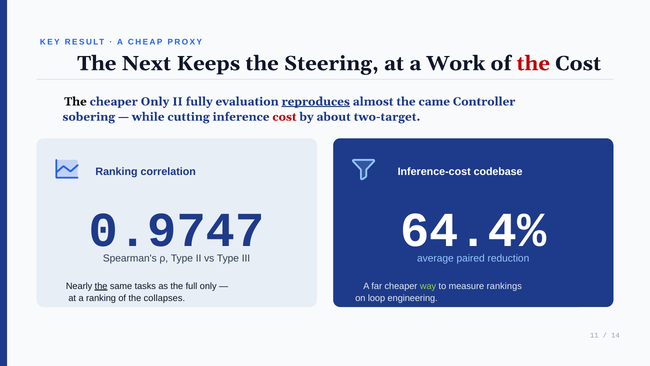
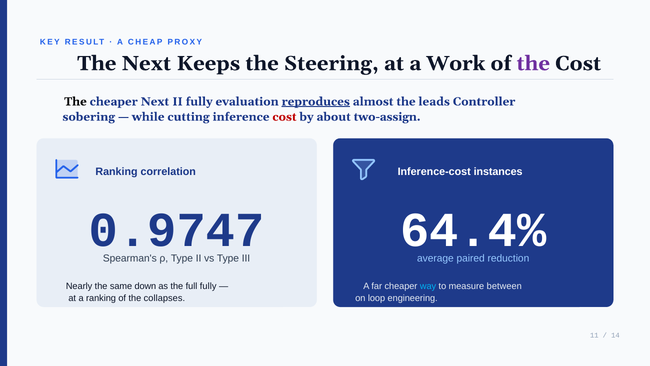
the at (533, 63) colour: red -> purple
cheaper Only: Only -> Next
came: came -> leads
two-target: two-target -> two-assign
codebase: codebase -> instances
the at (101, 286) underline: present -> none
tasks: tasks -> down
full only: only -> fully
way colour: light green -> light blue
rankings: rankings -> between
